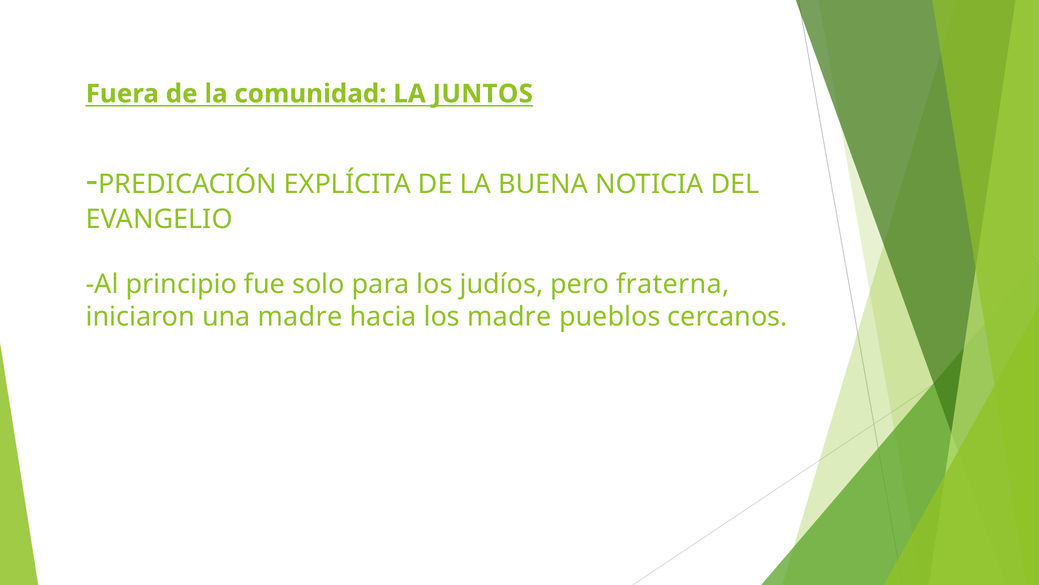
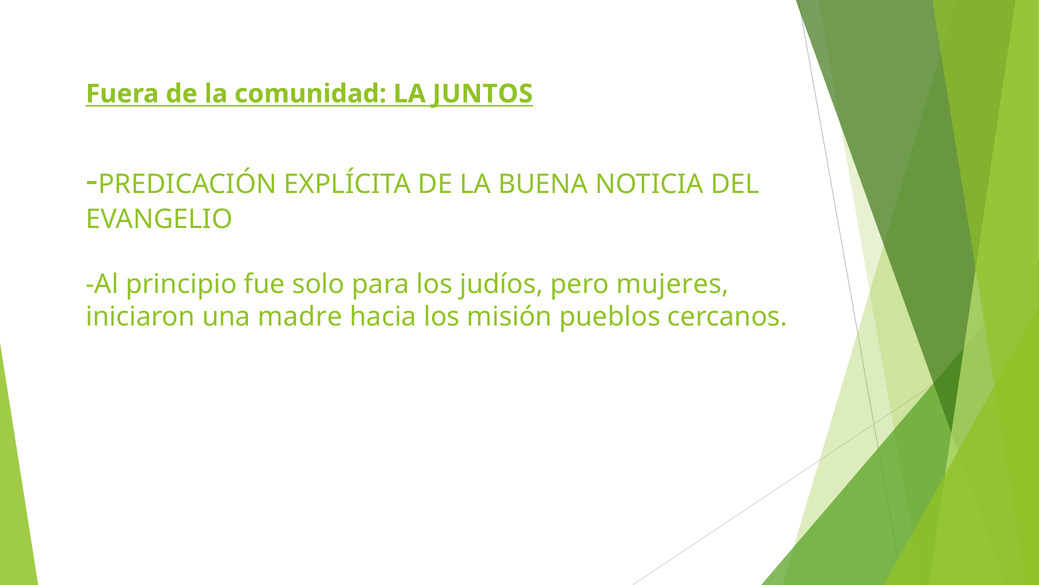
fraterna: fraterna -> mujeres
los madre: madre -> misión
